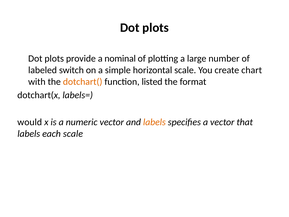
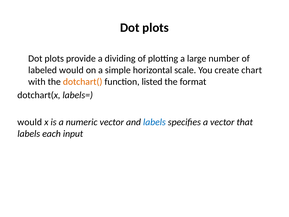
nominal: nominal -> dividing
labeled switch: switch -> would
labels at (154, 122) colour: orange -> blue
each scale: scale -> input
